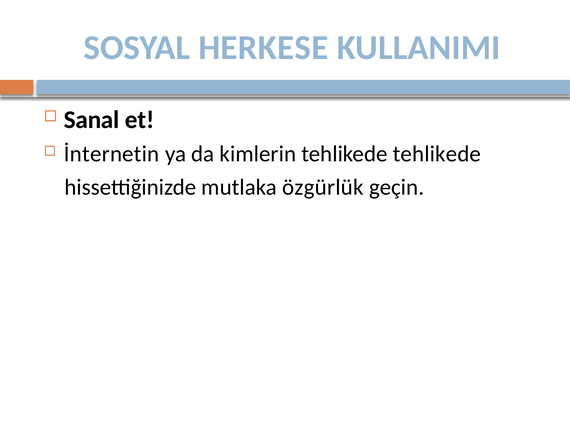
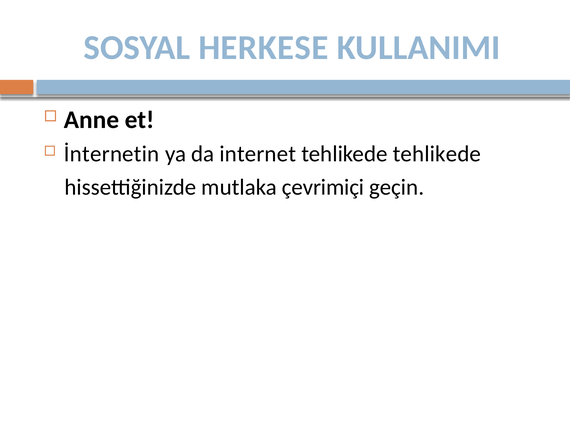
Sanal: Sanal -> Anne
kimlerin: kimlerin -> internet
özgürlük: özgürlük -> çevrimiçi
